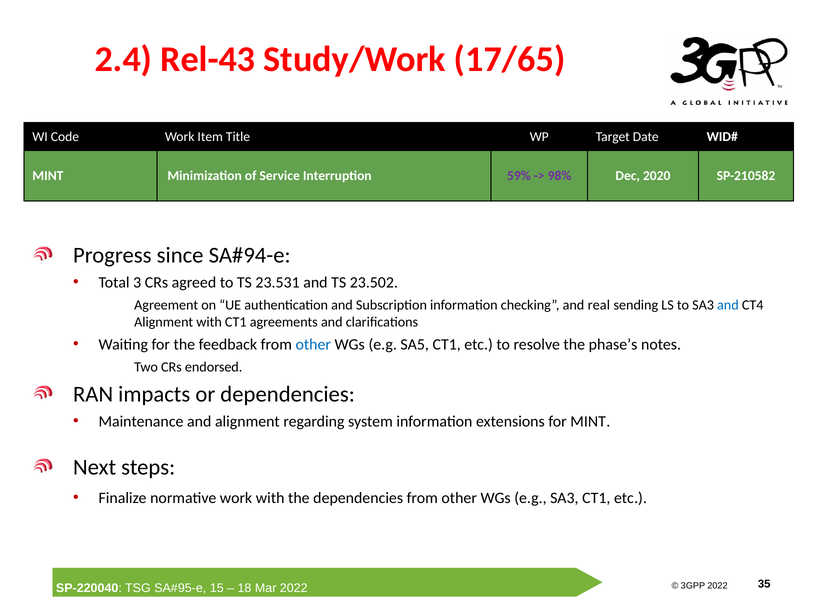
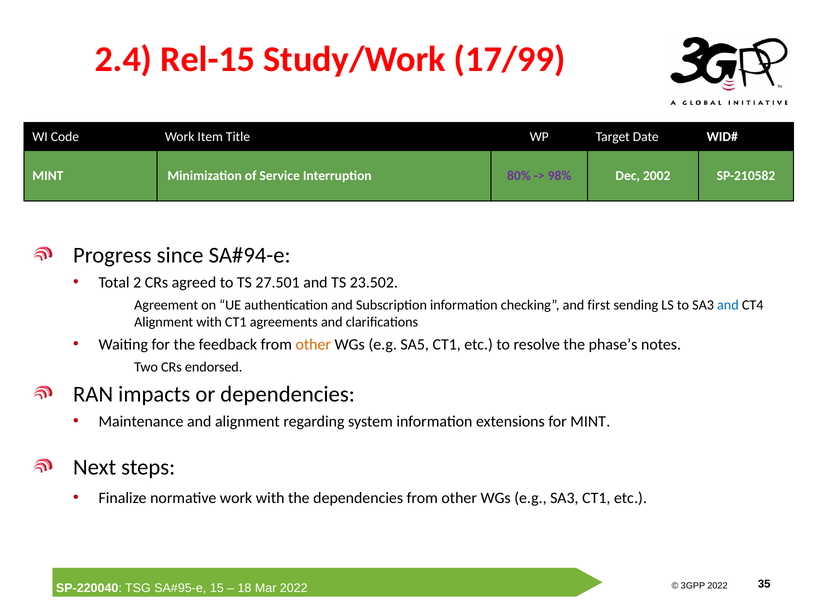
Rel-43: Rel-43 -> Rel-15
17/65: 17/65 -> 17/99
59%: 59% -> 80%
2020: 2020 -> 2002
3: 3 -> 2
23.531: 23.531 -> 27.501
real: real -> first
other at (313, 345) colour: blue -> orange
